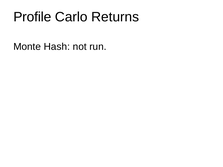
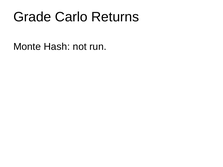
Profile: Profile -> Grade
